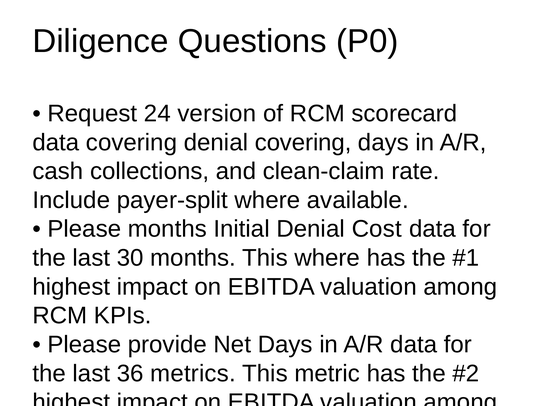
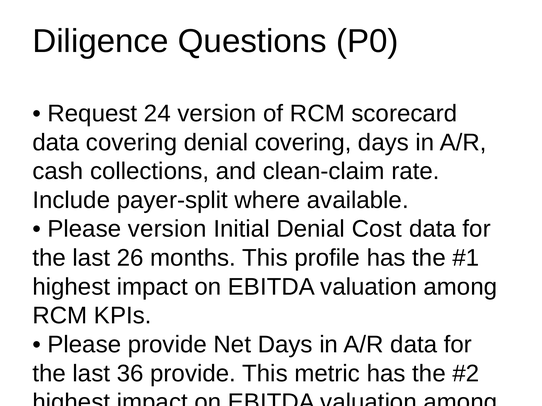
Please months: months -> version
30: 30 -> 26
This where: where -> profile
36 metrics: metrics -> provide
